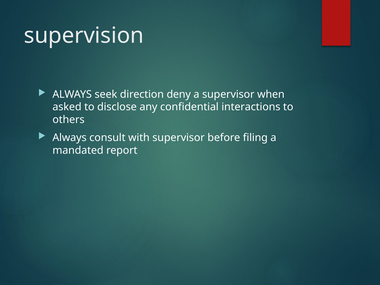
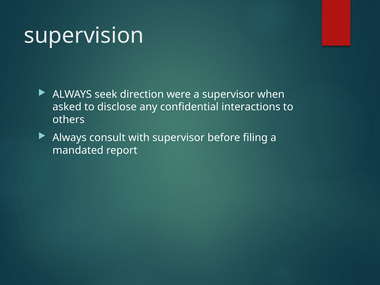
deny: deny -> were
